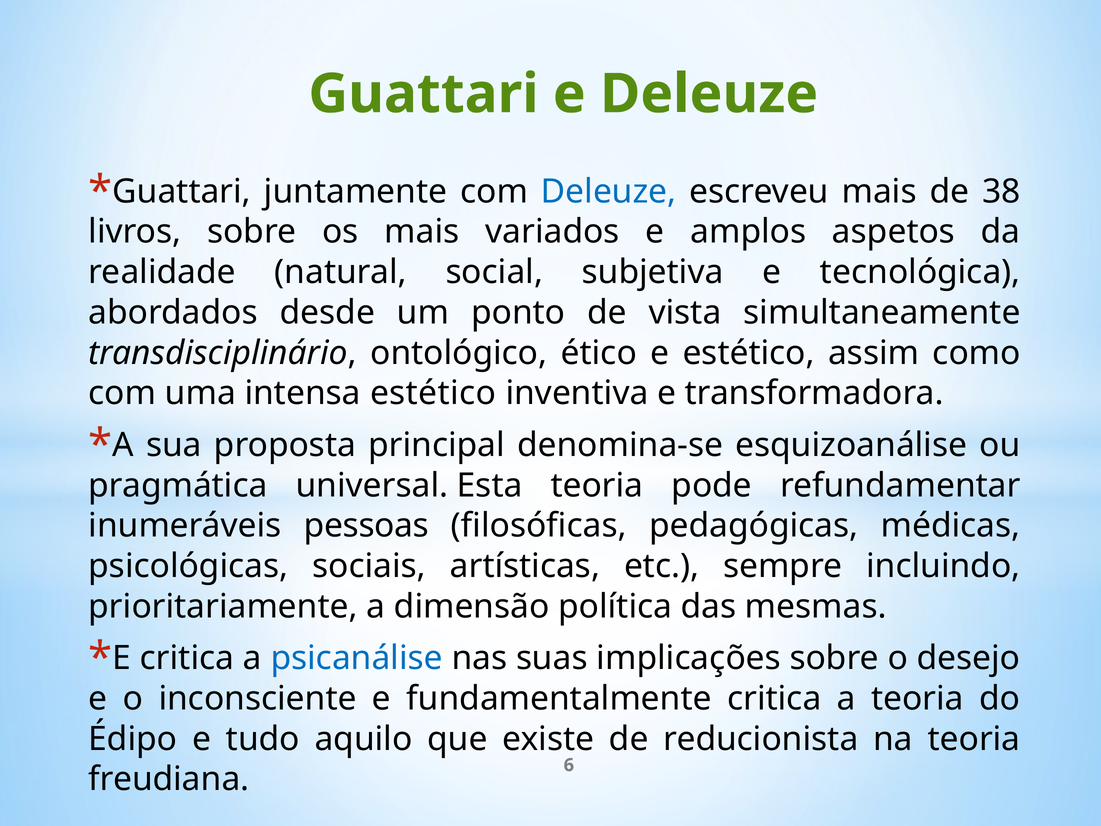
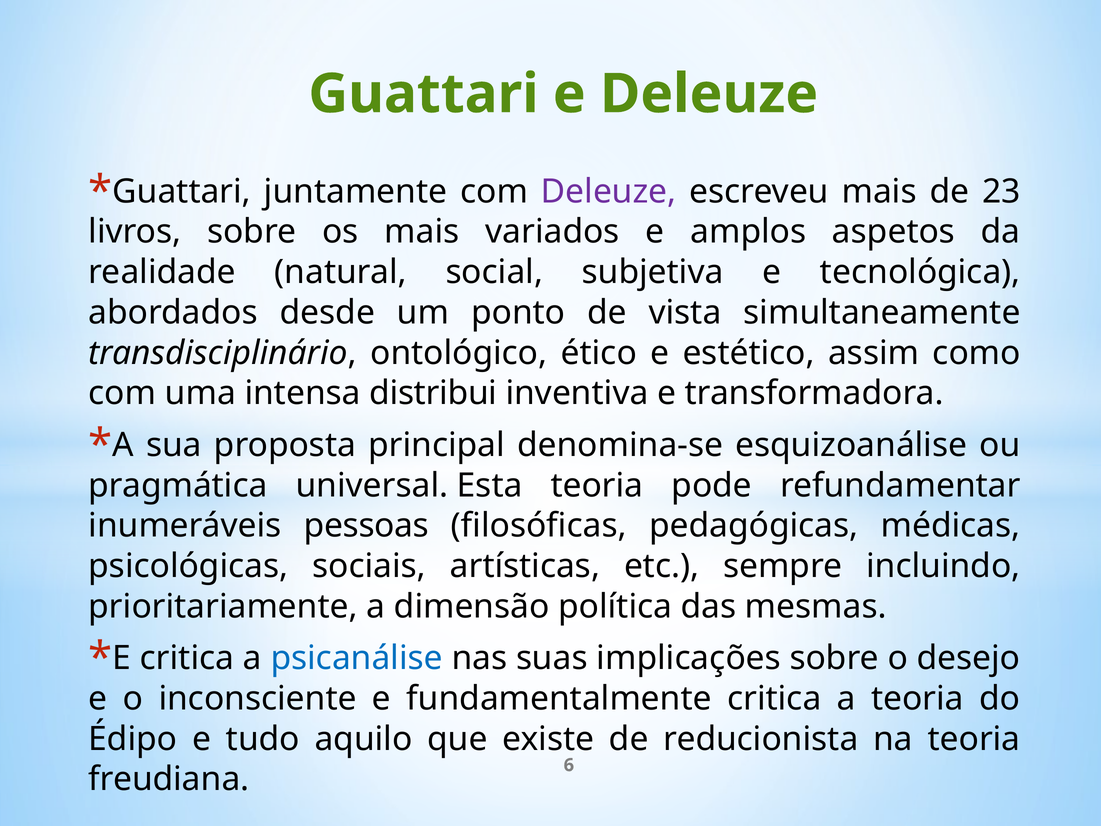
Deleuze at (609, 191) colour: blue -> purple
38: 38 -> 23
intensa estético: estético -> distribui
